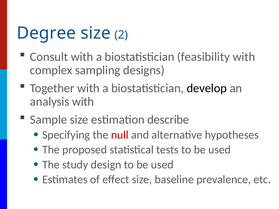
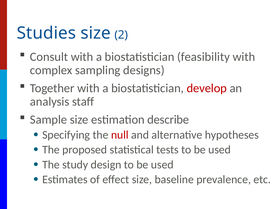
Degree: Degree -> Studies
develop colour: black -> red
analysis with: with -> staff
